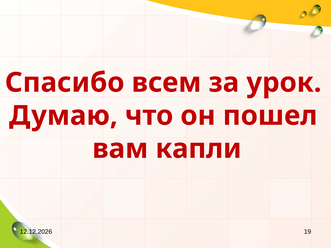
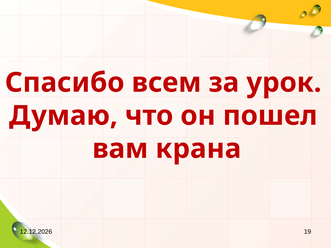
капли: капли -> крана
